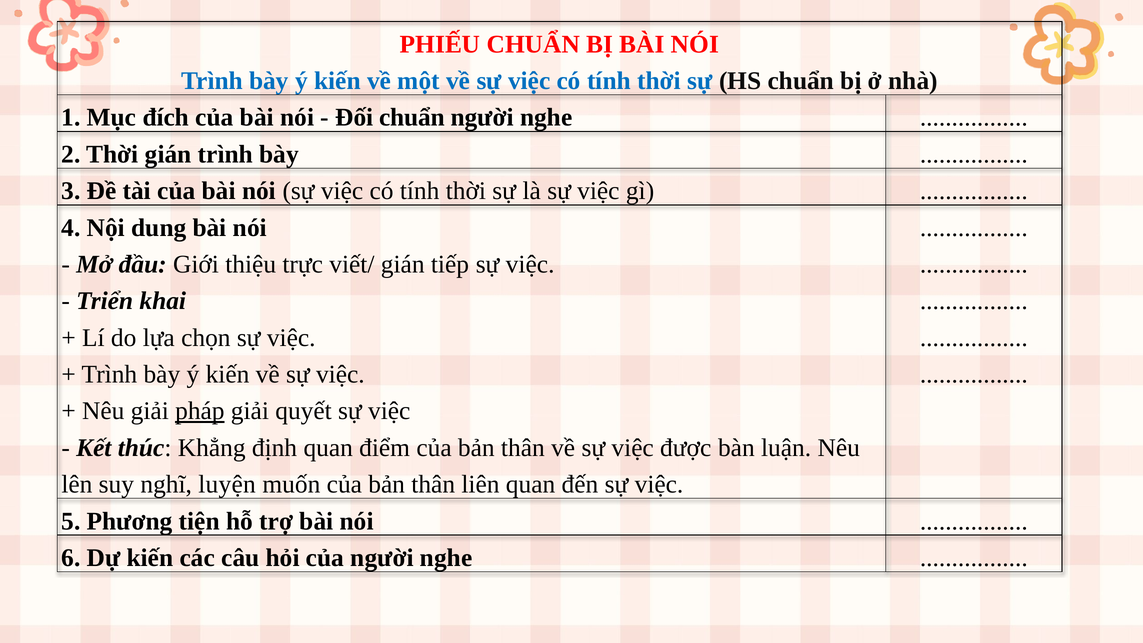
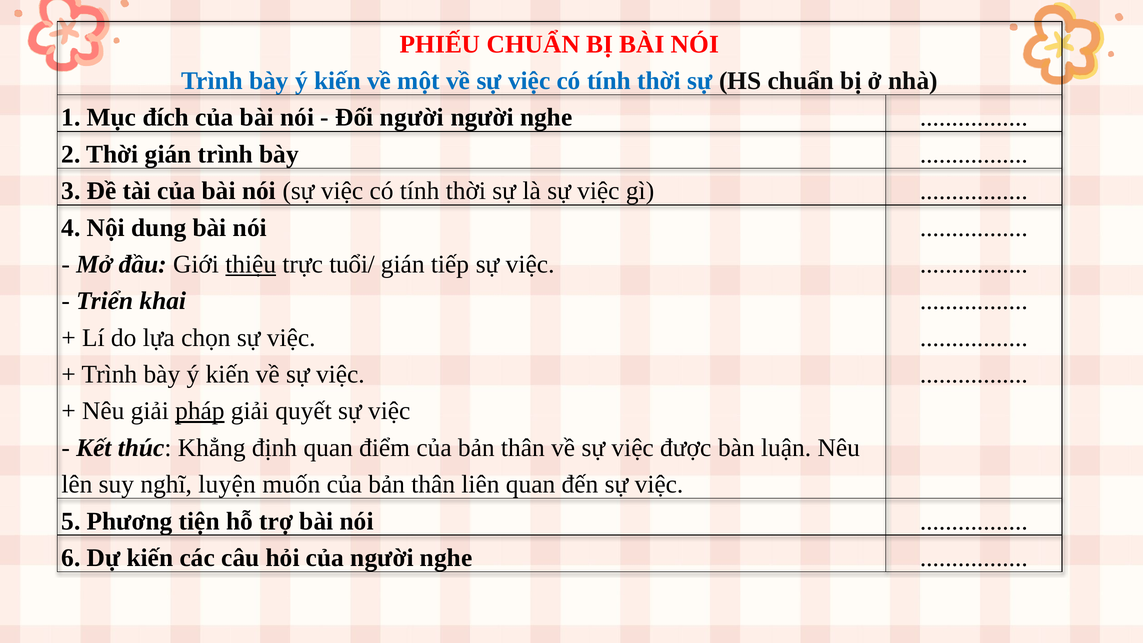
Đối chuẩn: chuẩn -> người
thiệu underline: none -> present
viết/: viết/ -> tuổi/
